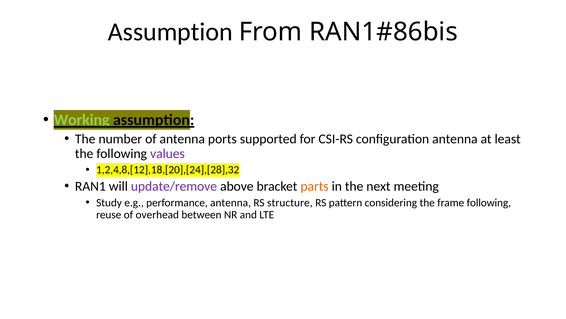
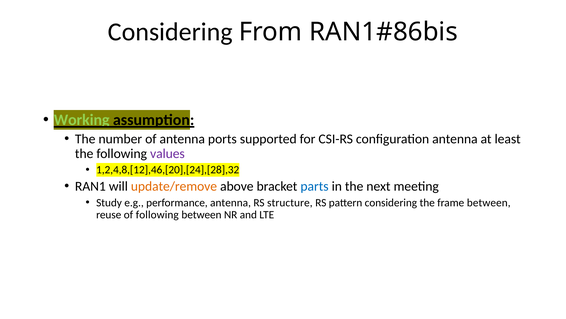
Assumption at (170, 32): Assumption -> Considering
1,2,4,8,[12],18,[20],[24],[28],32: 1,2,4,8,[12],18,[20],[24],[28],32 -> 1,2,4,8,[12],46,[20],[24],[28],32
update/remove colour: purple -> orange
parts colour: orange -> blue
frame following: following -> between
of overhead: overhead -> following
